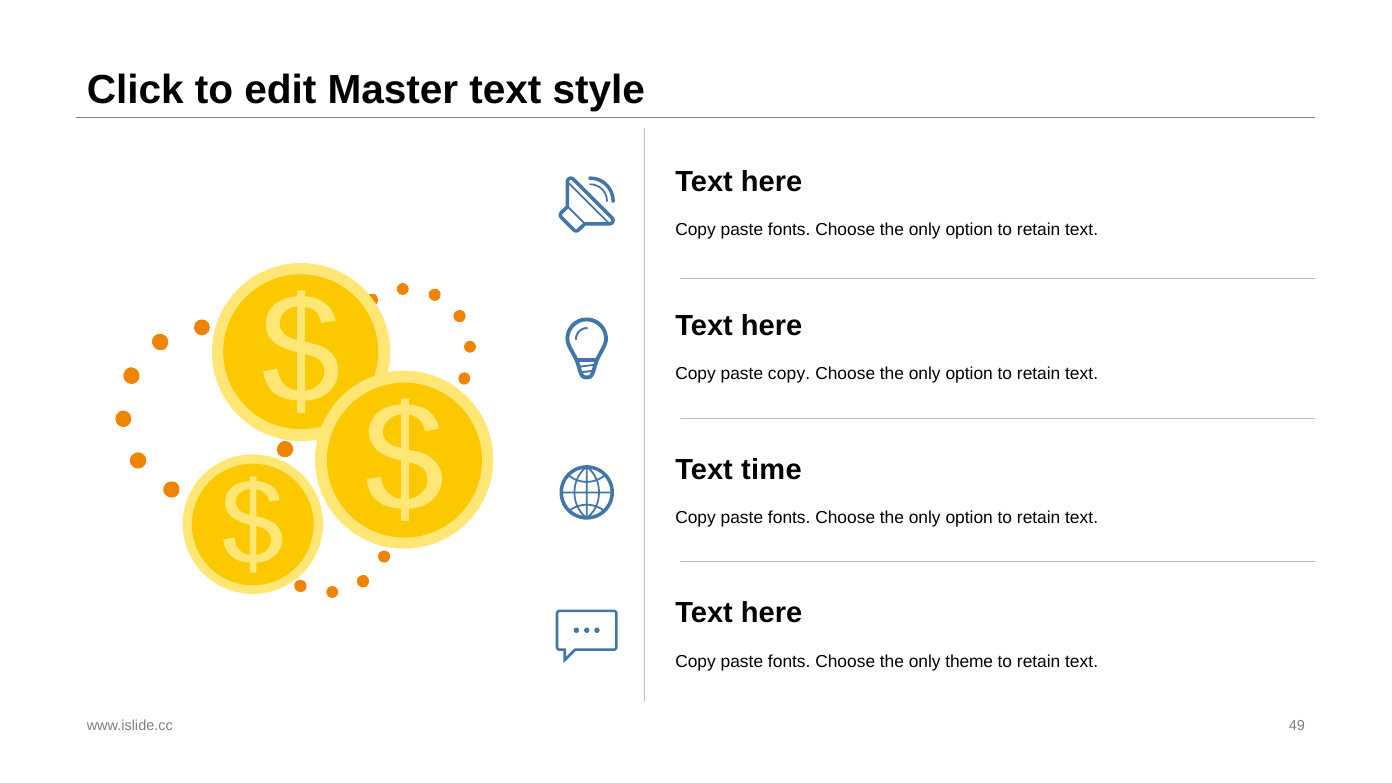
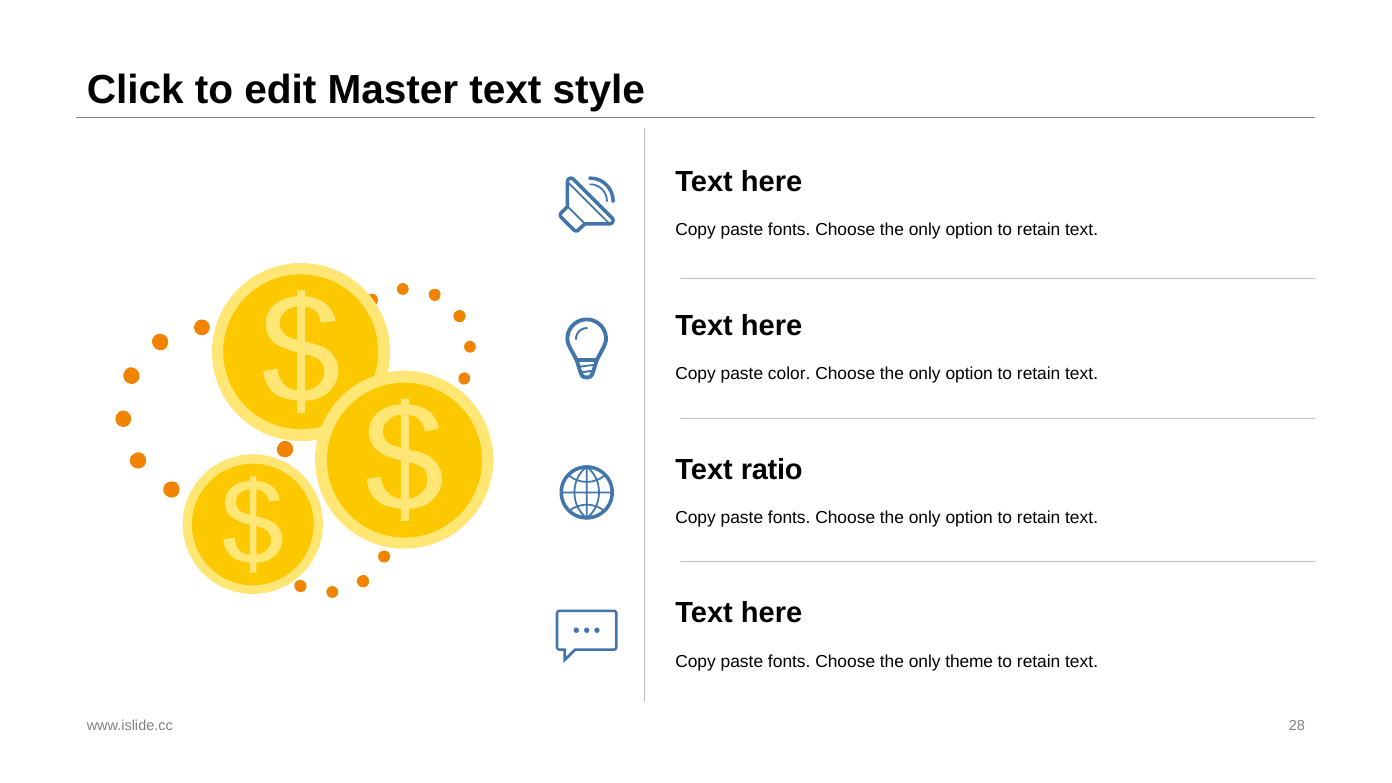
paste copy: copy -> color
time: time -> ratio
49: 49 -> 28
